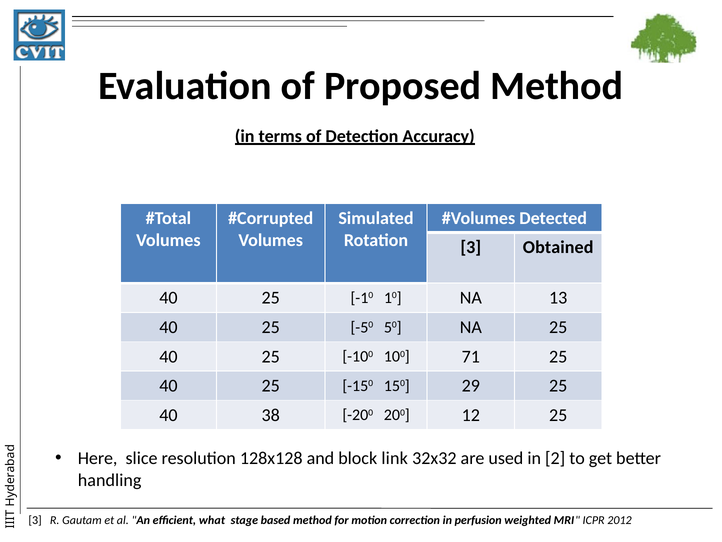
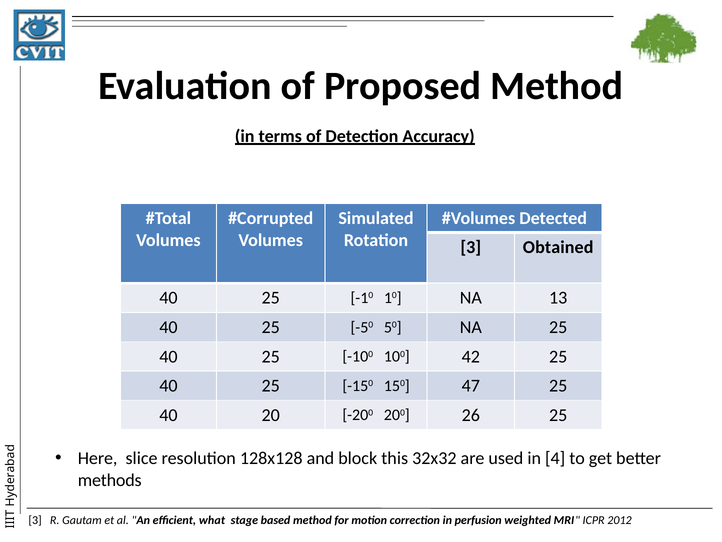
71: 71 -> 42
29: 29 -> 47
38: 38 -> 20
12: 12 -> 26
link: link -> this
2: 2 -> 4
handling: handling -> methods
